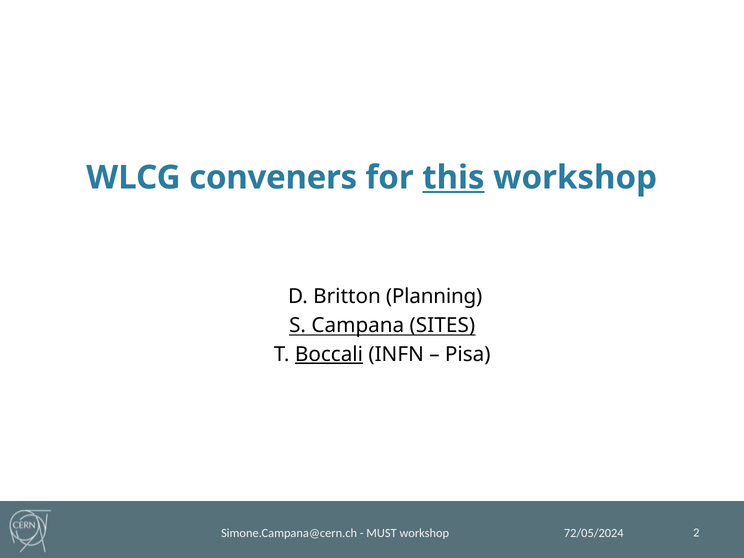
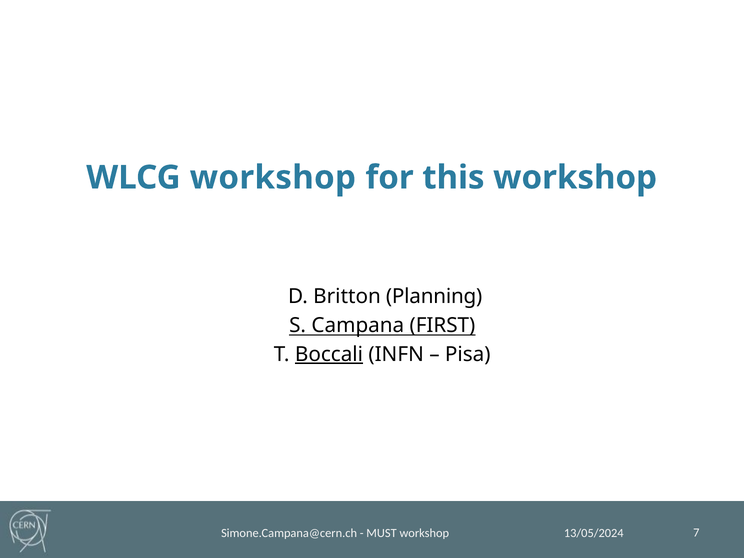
WLCG conveners: conveners -> workshop
this underline: present -> none
SITES: SITES -> FIRST
2: 2 -> 7
72/05/2024: 72/05/2024 -> 13/05/2024
